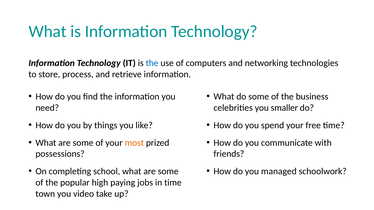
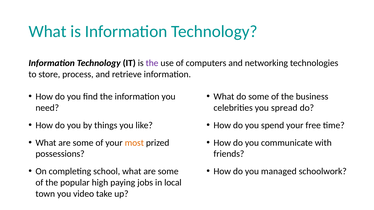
the at (152, 63) colour: blue -> purple
smaller: smaller -> spread
in time: time -> local
